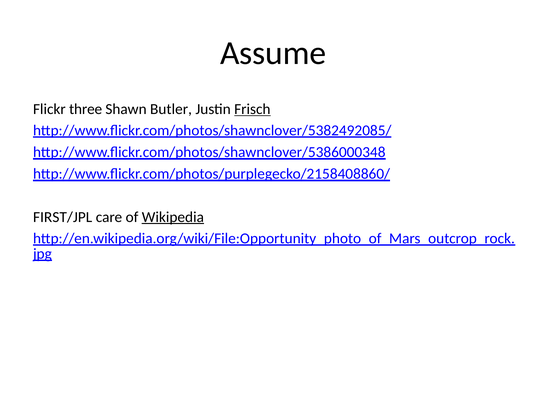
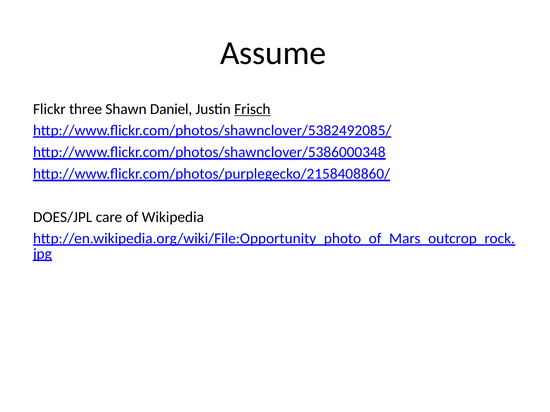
Butler: Butler -> Daniel
FIRST/JPL: FIRST/JPL -> DOES/JPL
Wikipedia underline: present -> none
